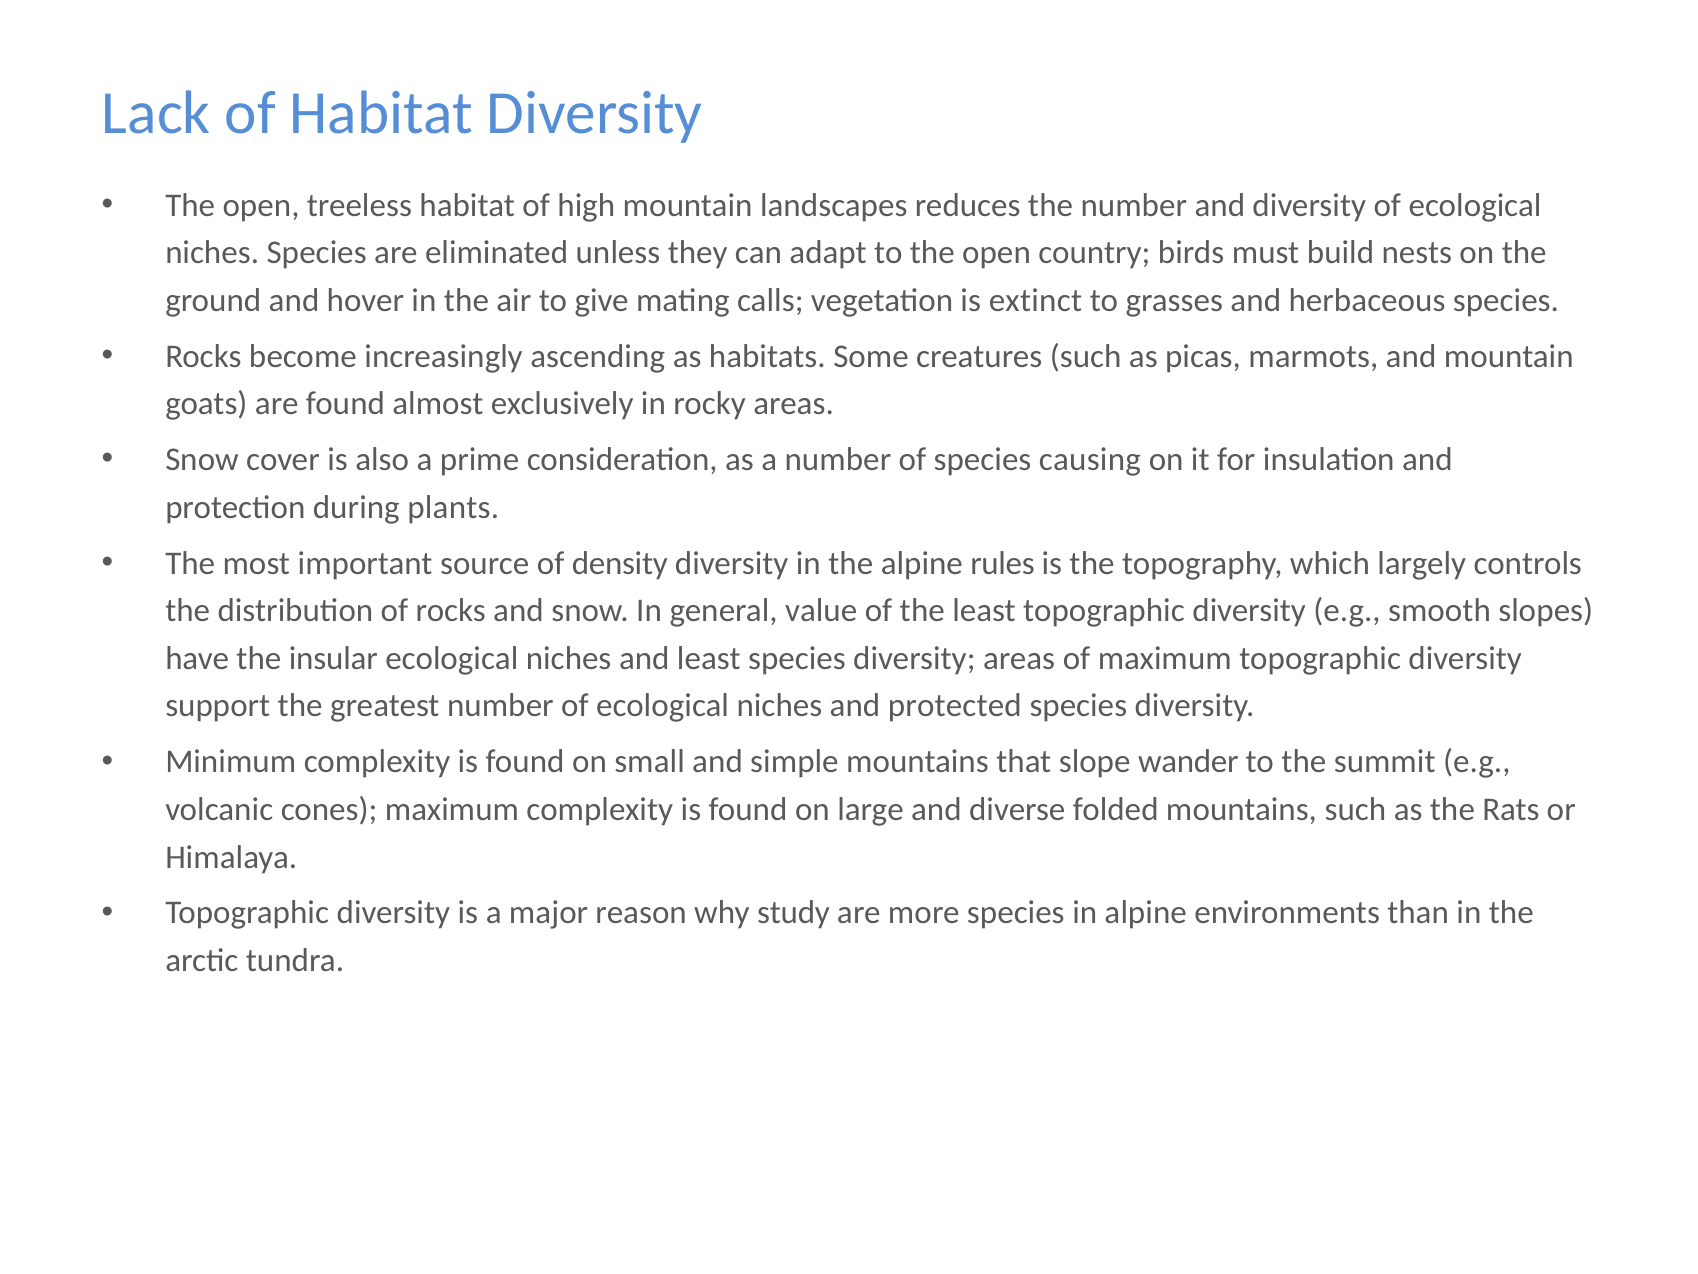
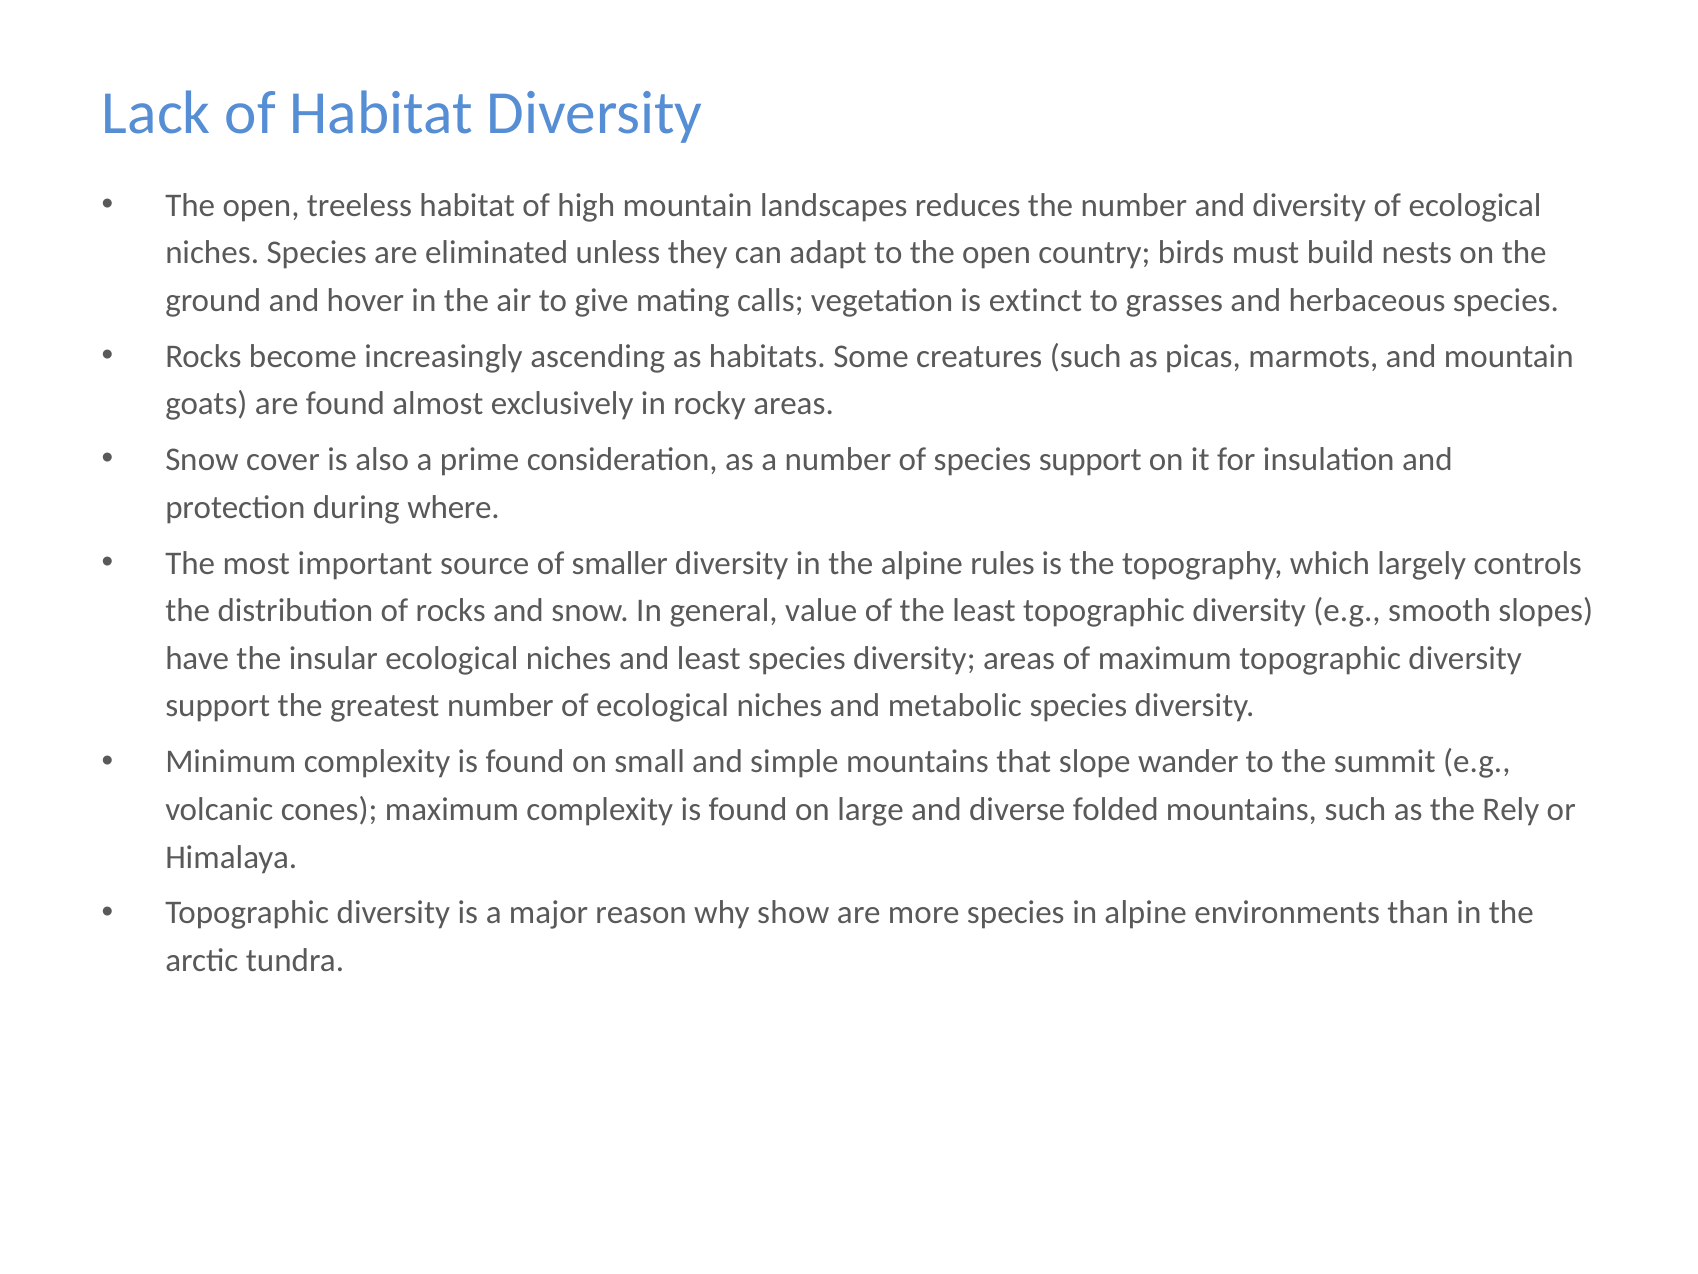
species causing: causing -> support
plants: plants -> where
density: density -> smaller
protected: protected -> metabolic
Rats: Rats -> Rely
study: study -> show
